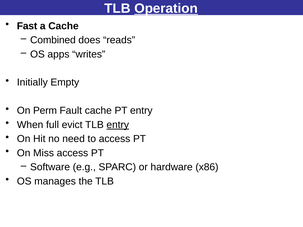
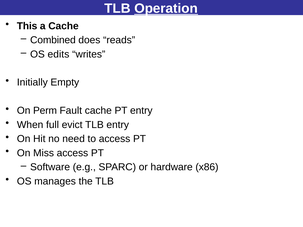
Fast: Fast -> This
apps: apps -> edits
entry at (118, 125) underline: present -> none
